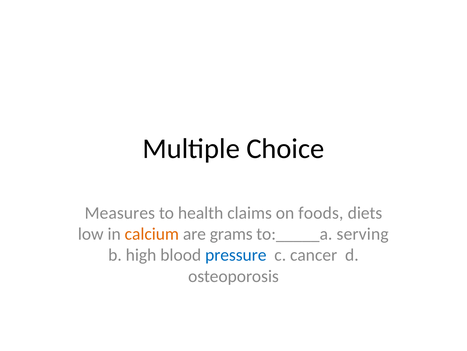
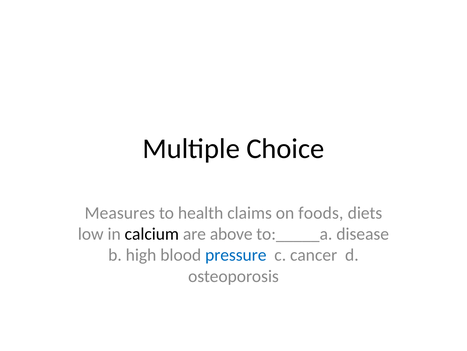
calcium colour: orange -> black
grams: grams -> above
serving: serving -> disease
